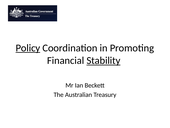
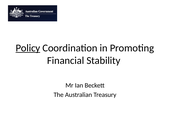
Stability underline: present -> none
